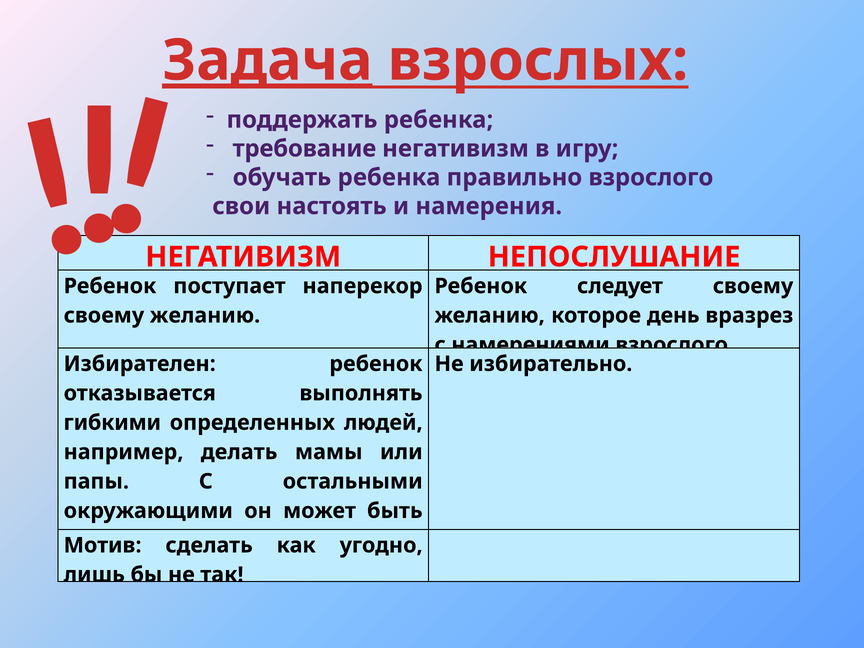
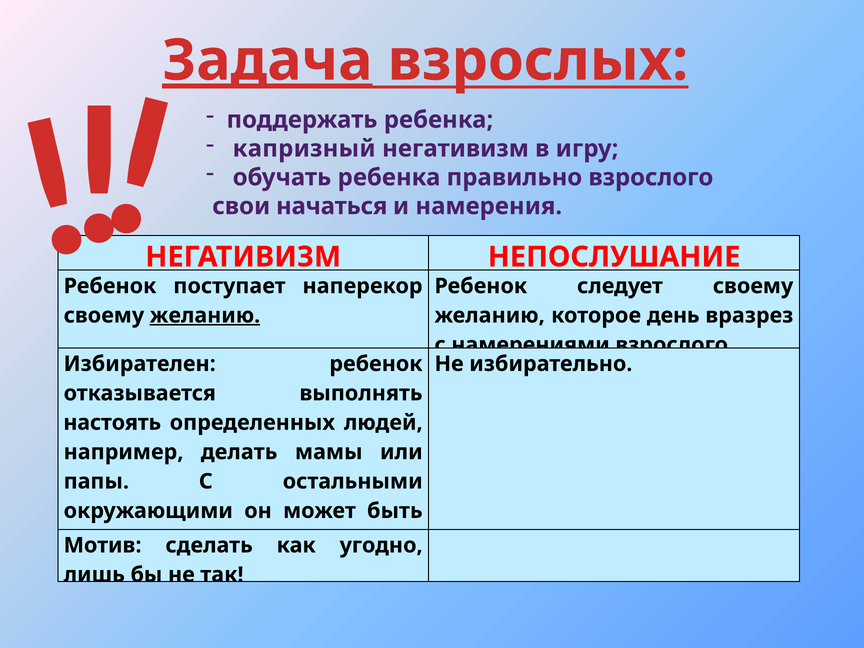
требование: требование -> капризный
настоять: настоять -> начаться
желанию at (205, 315) underline: none -> present
гибкими: гибкими -> настоять
